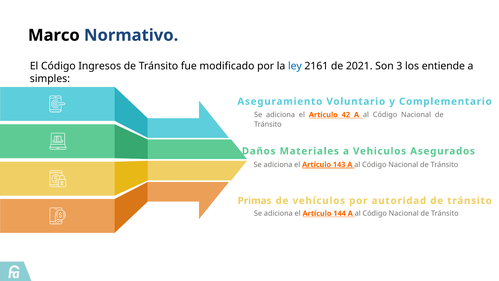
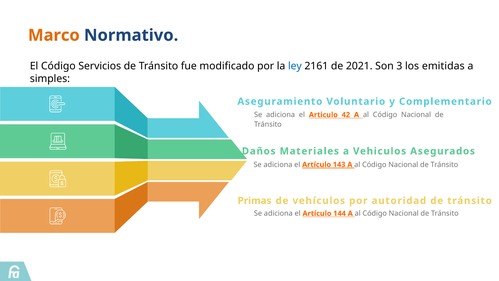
Marco colour: black -> orange
Ingresos: Ingresos -> Servicios
entiende: entiende -> emitidas
